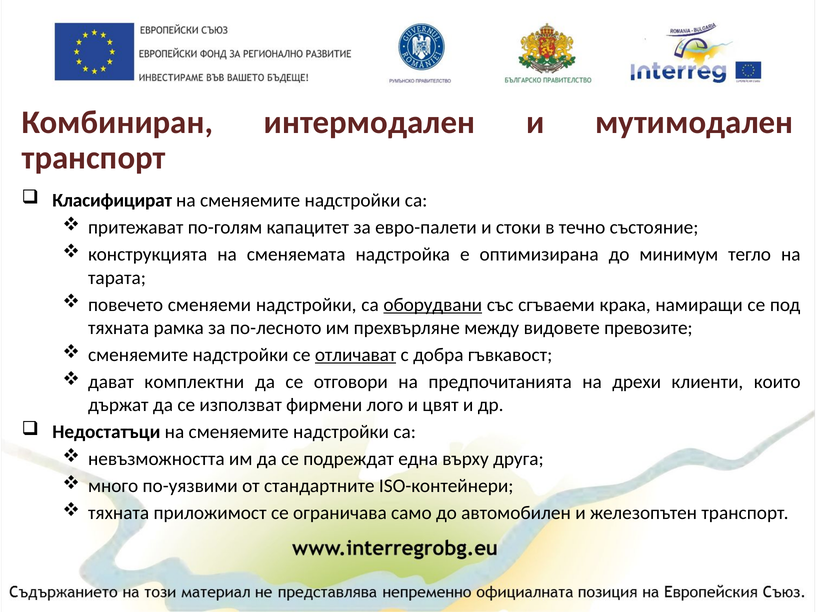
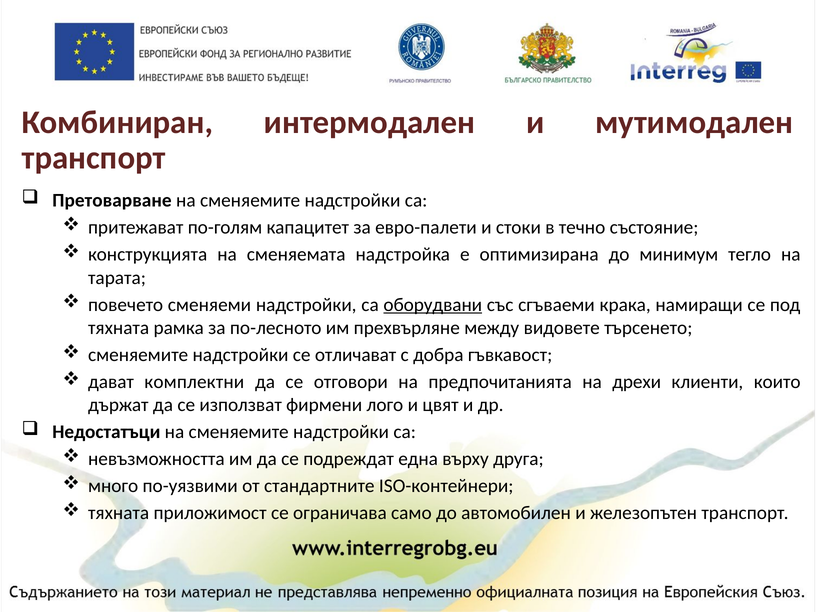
Класифицират: Класифицират -> Претоварване
превозите: превозите -> търсенето
отличават underline: present -> none
